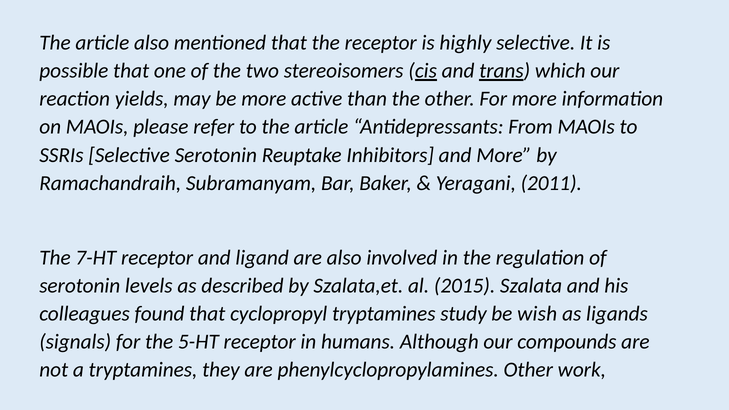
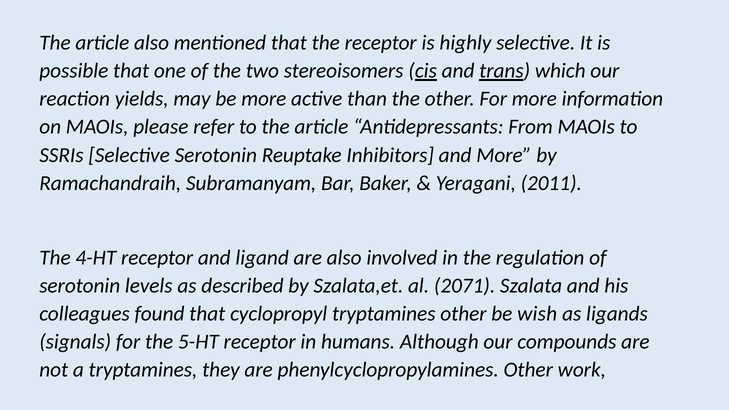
7-HT: 7-HT -> 4-HT
2015: 2015 -> 2071
tryptamines study: study -> other
